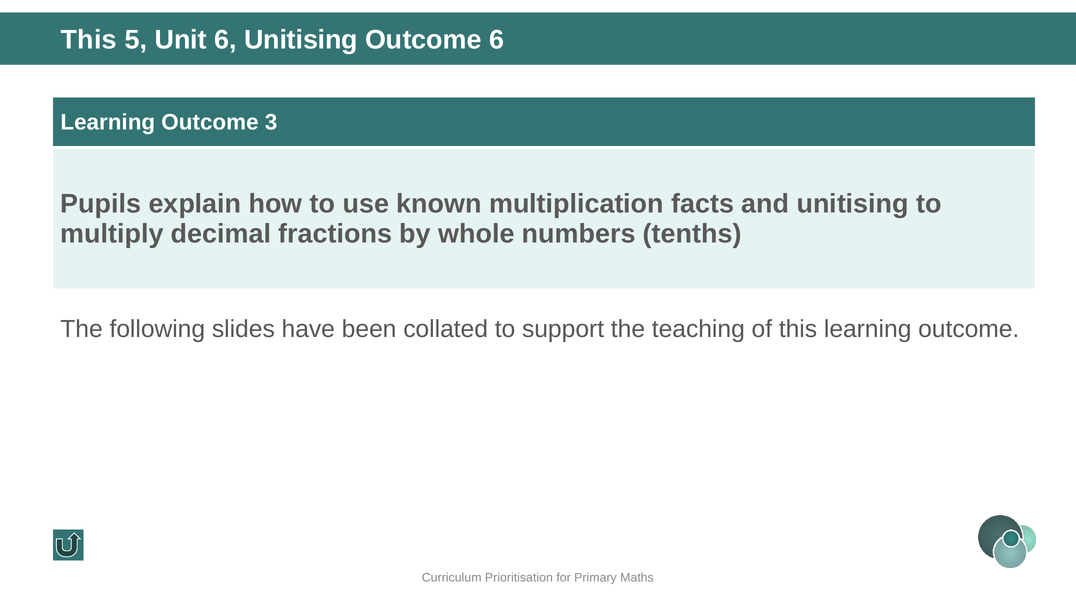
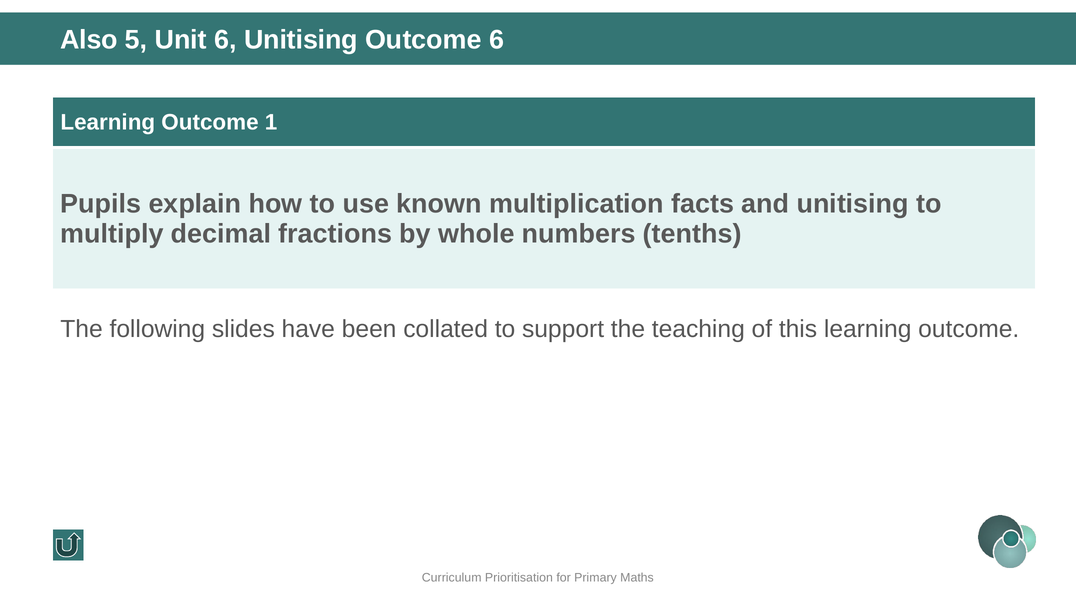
This at (89, 40): This -> Also
3: 3 -> 1
